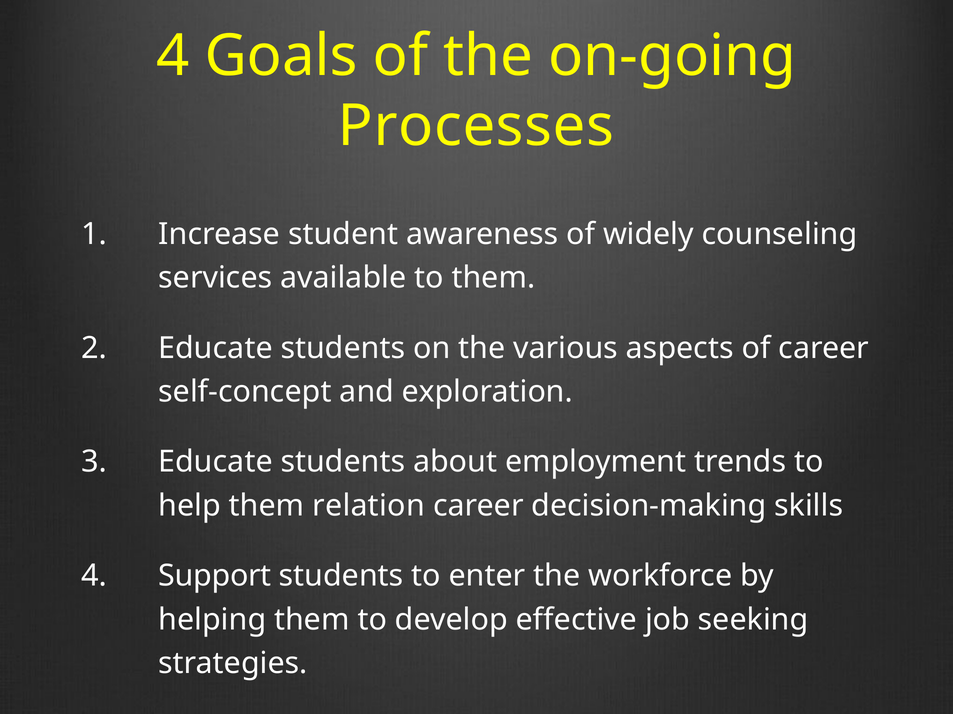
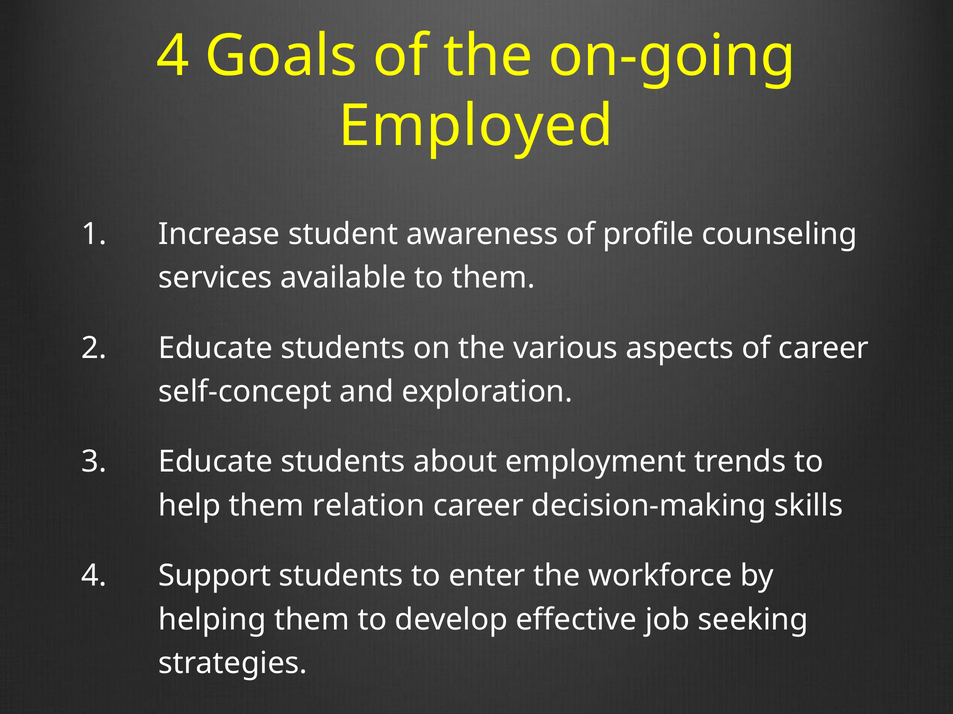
Processes: Processes -> Employed
widely: widely -> profile
